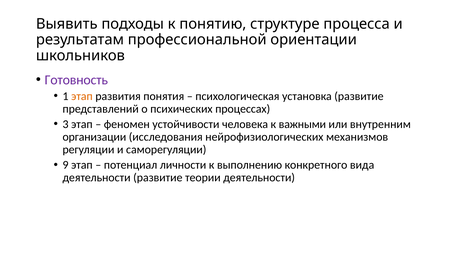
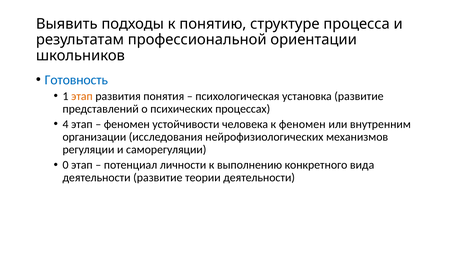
Готовность colour: purple -> blue
3: 3 -> 4
к важными: важными -> феномен
9: 9 -> 0
